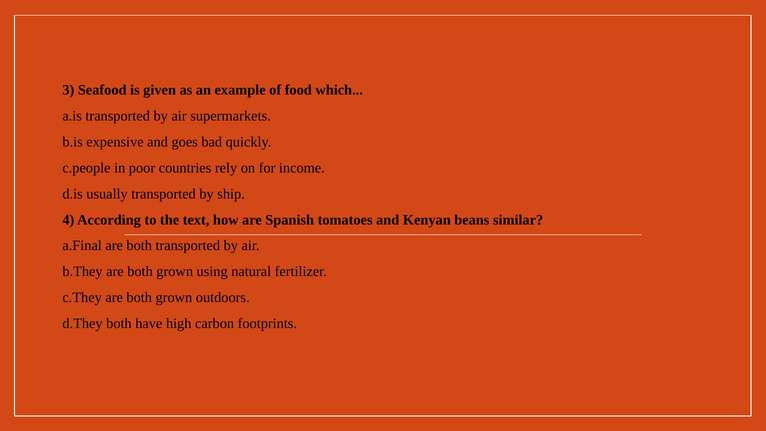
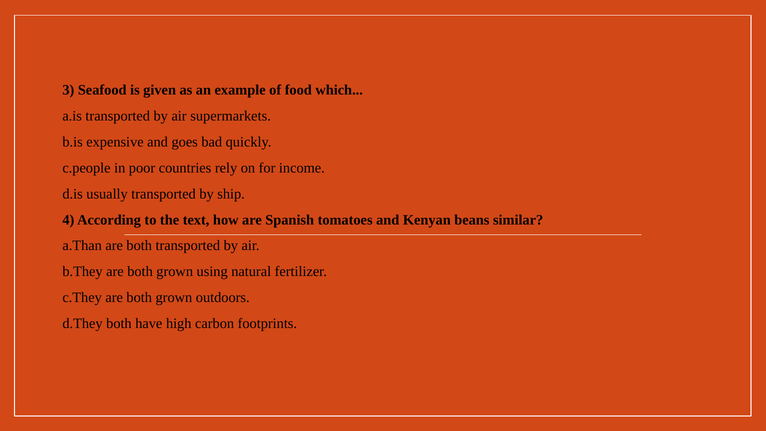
a.Final: a.Final -> a.Than
